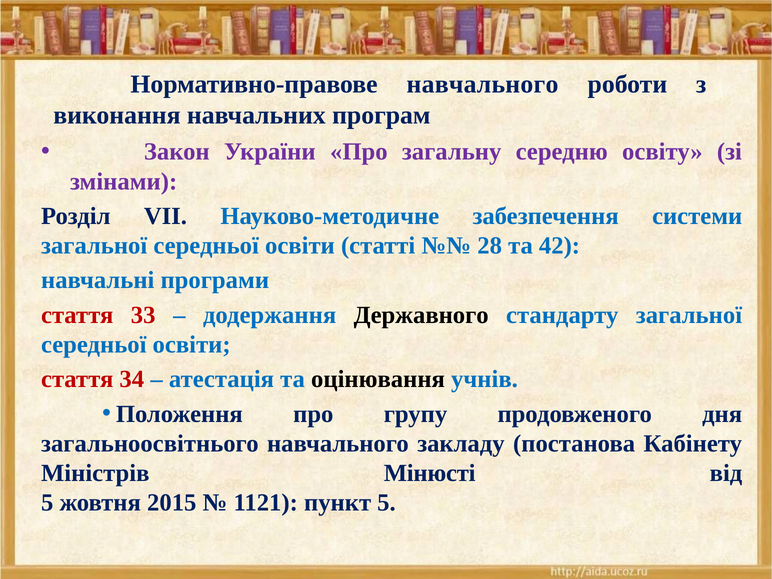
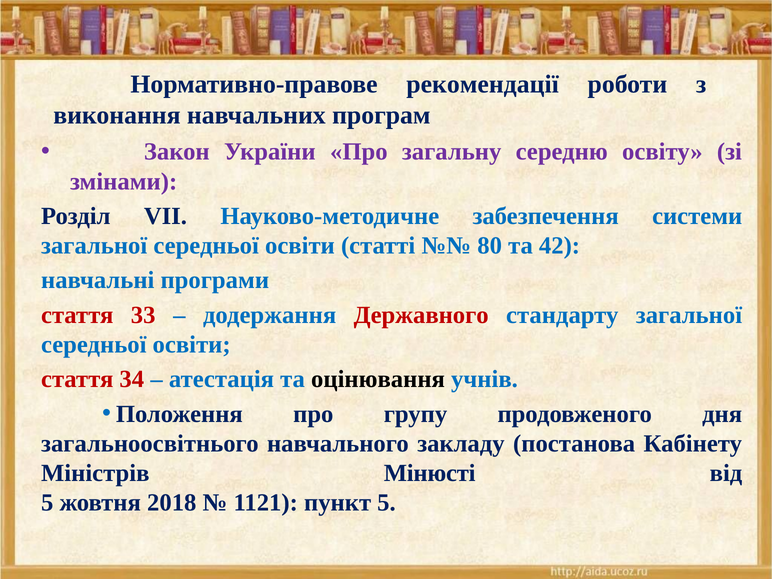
Нормативно-правове навчального: навчального -> рекомендації
28: 28 -> 80
Державного colour: black -> red
2015: 2015 -> 2018
